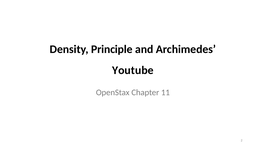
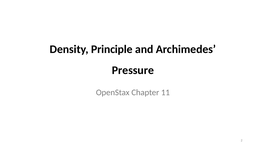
Youtube: Youtube -> Pressure
